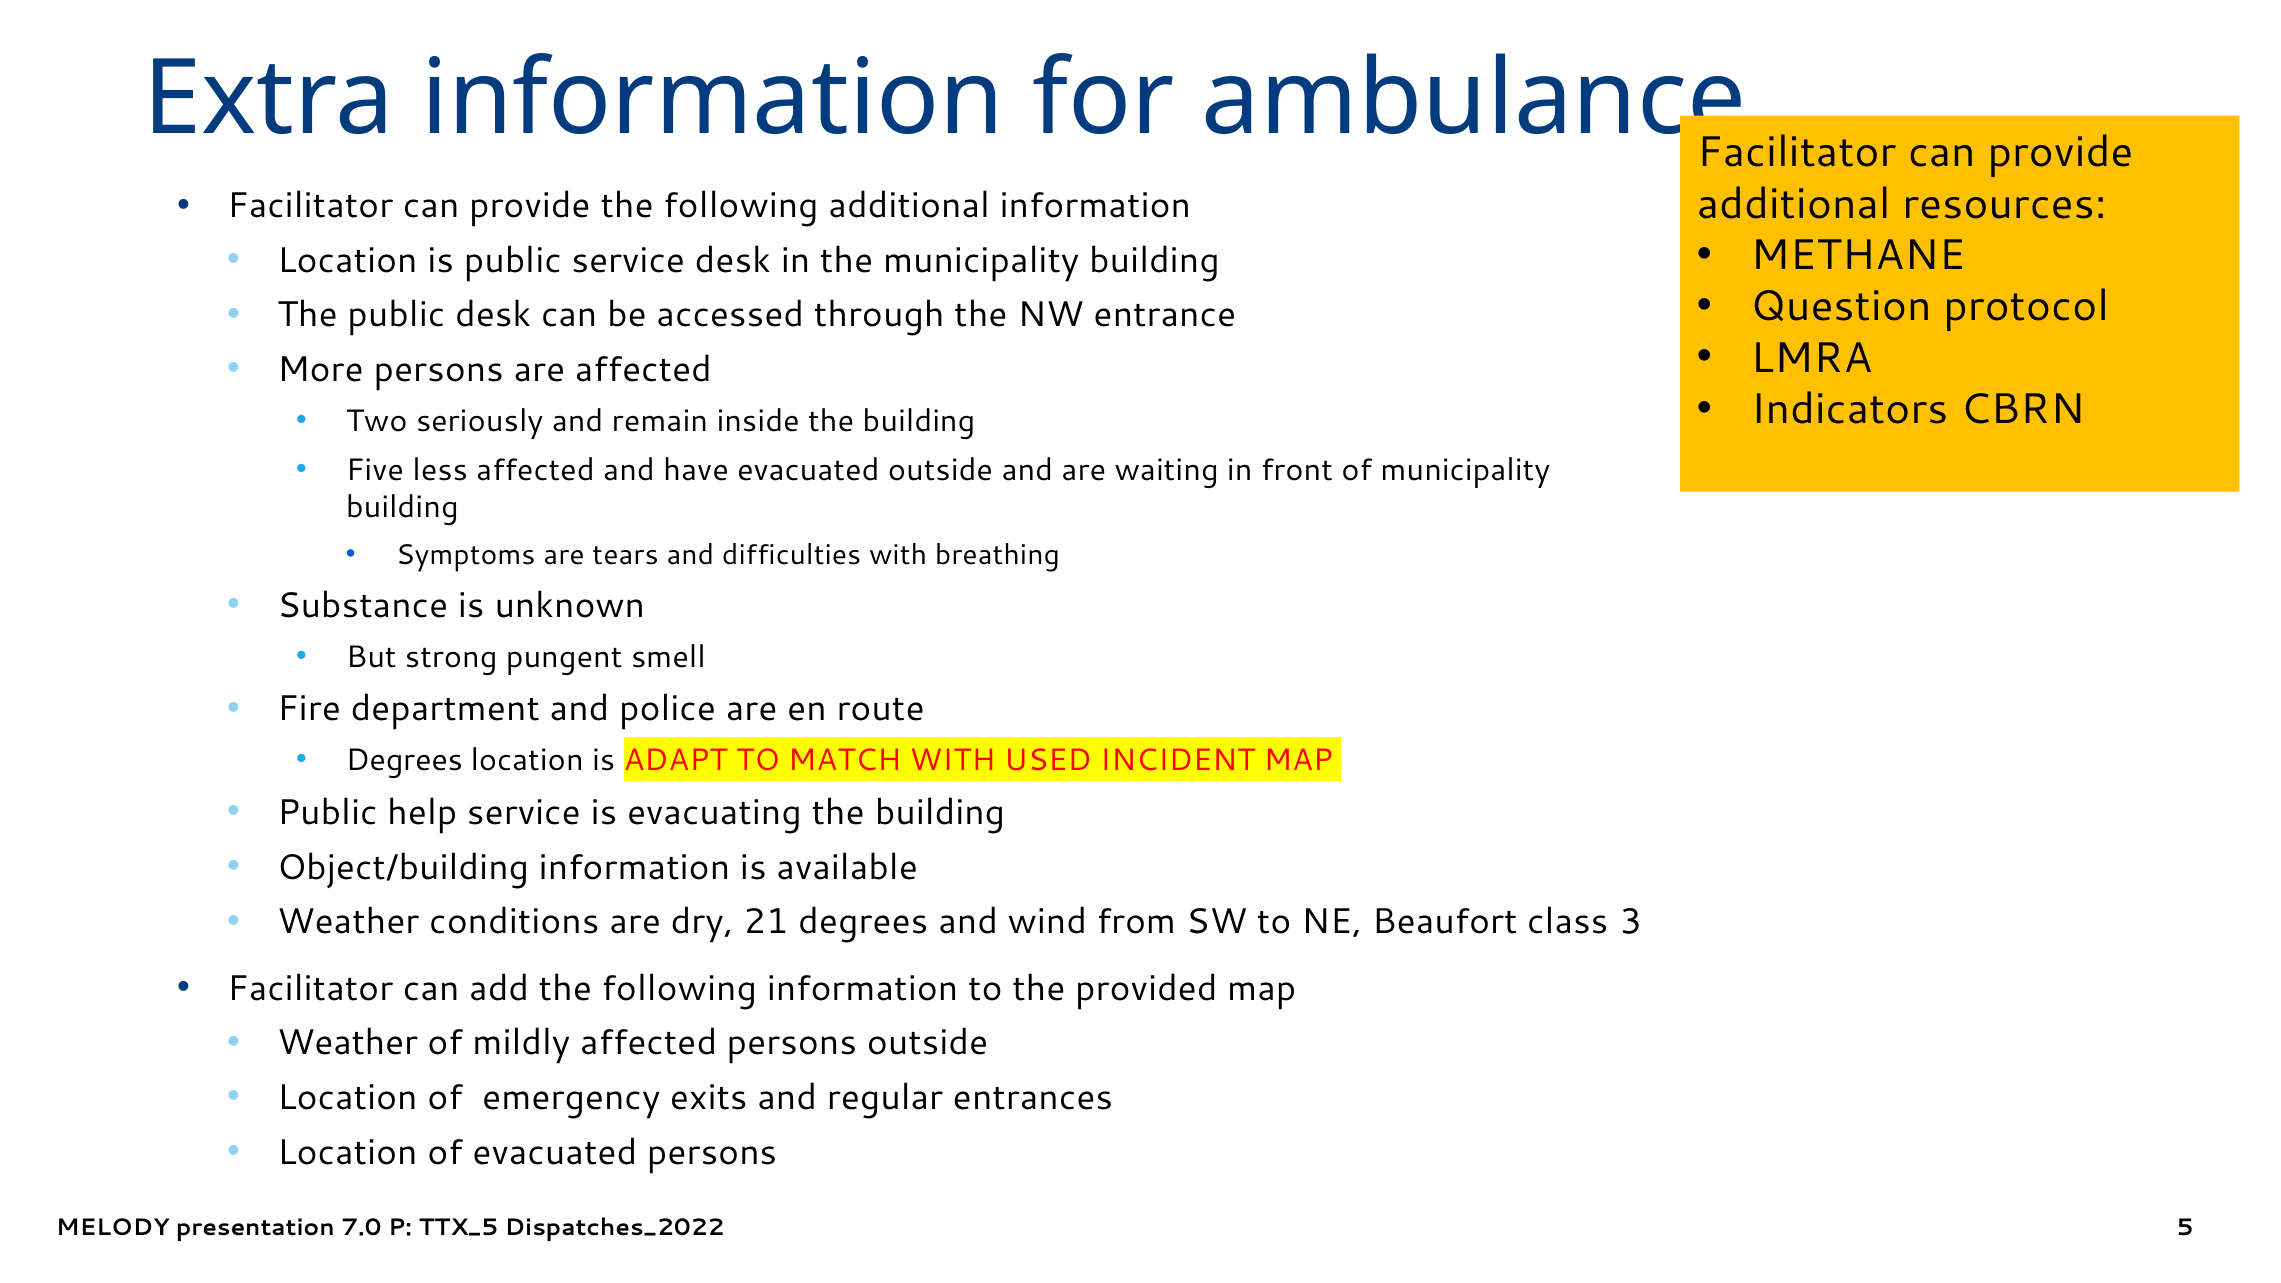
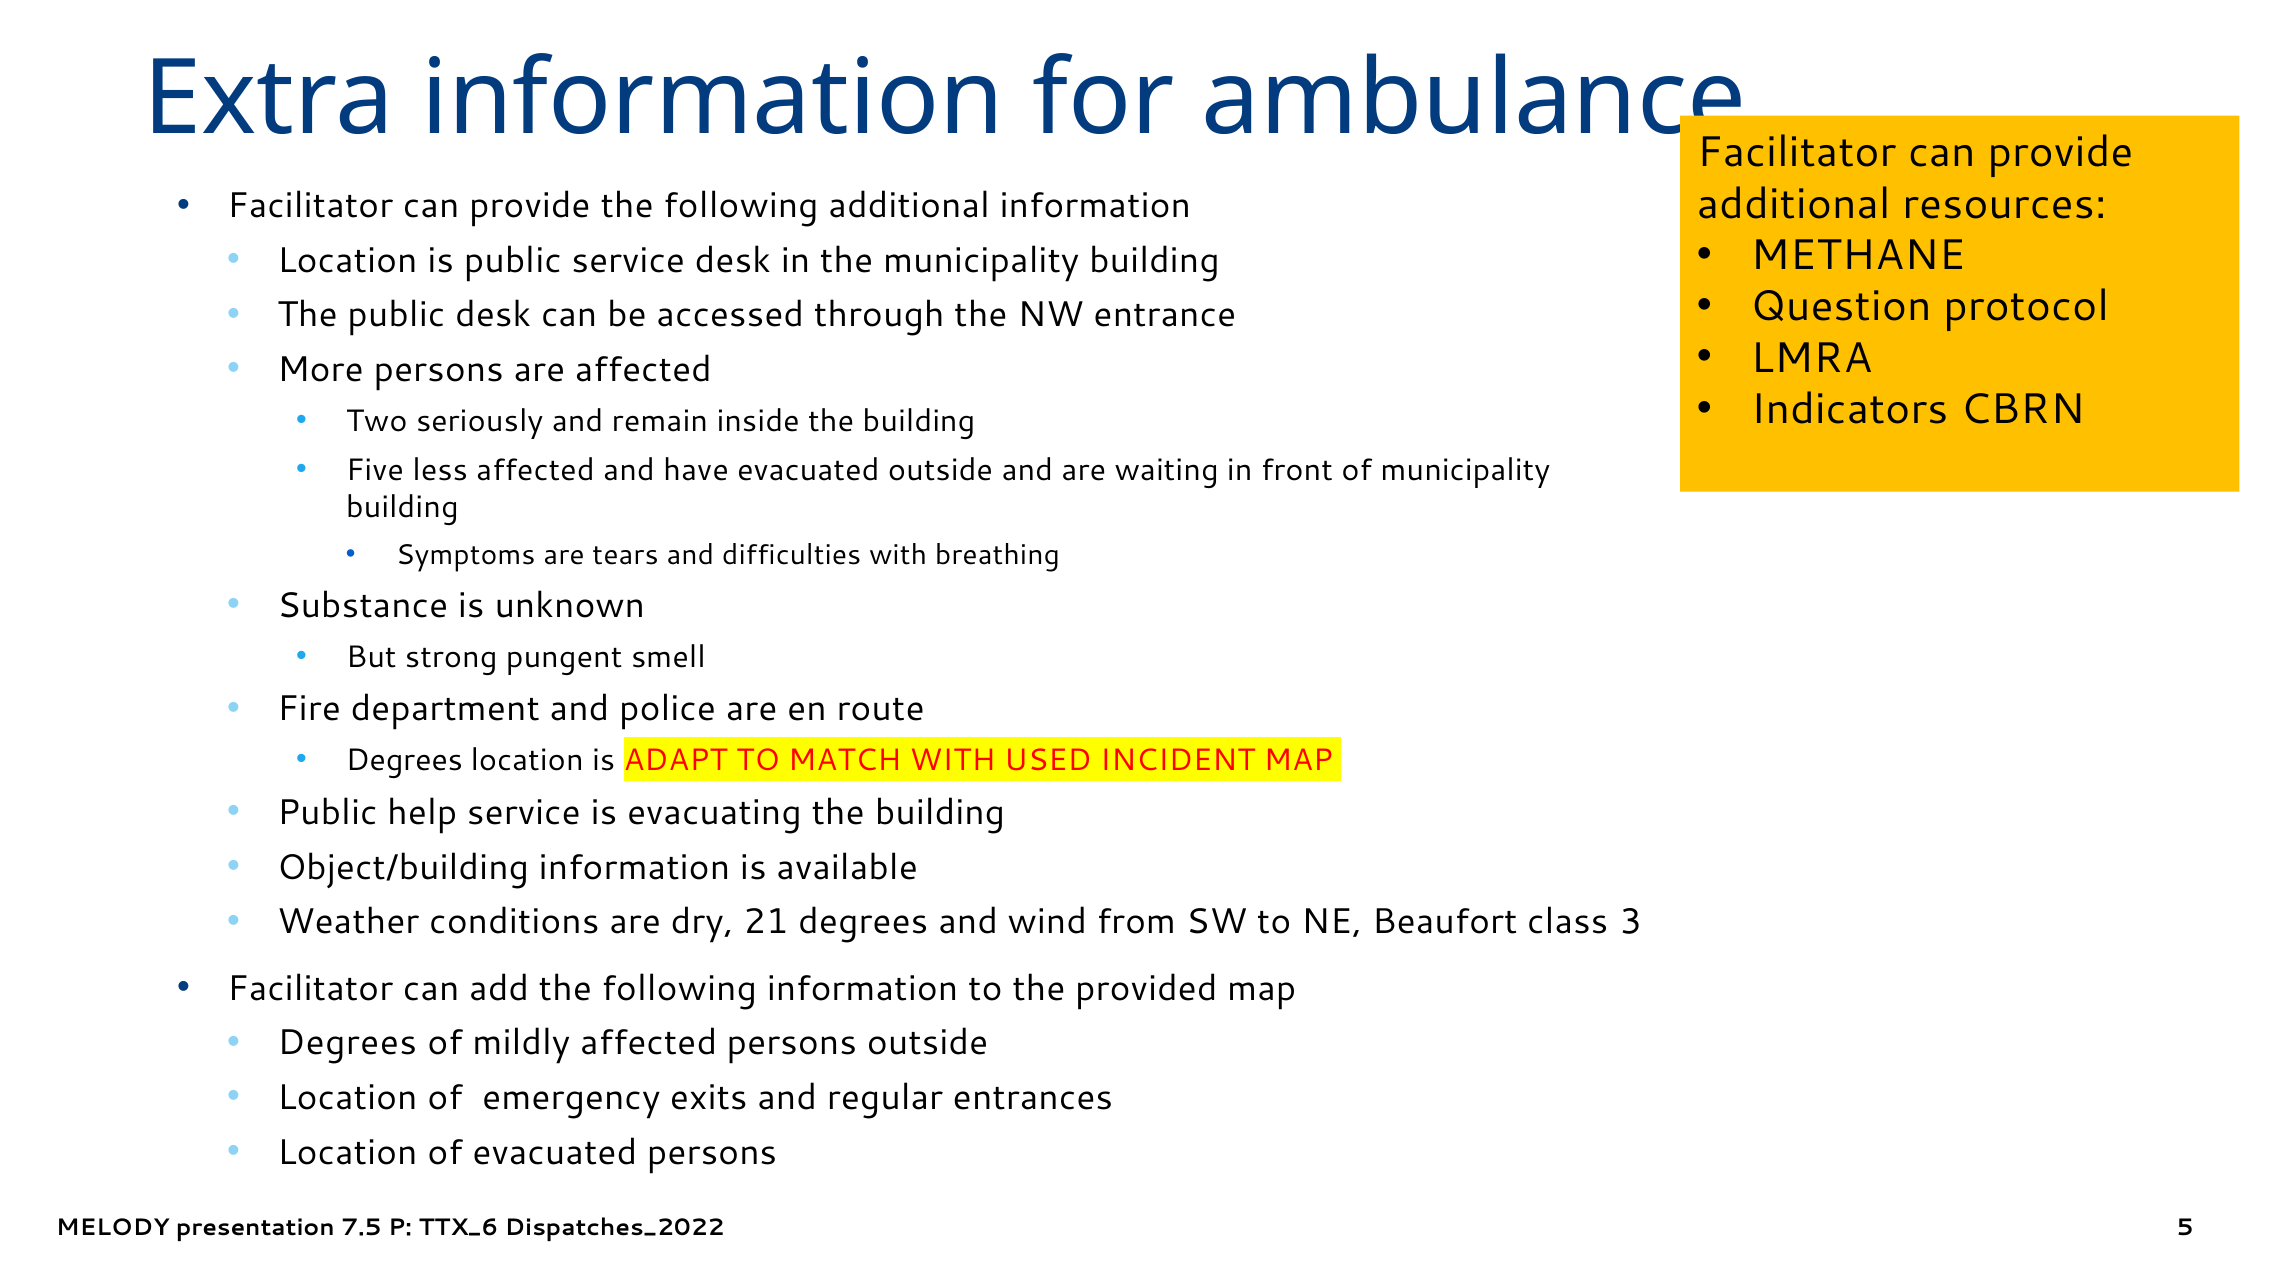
Weather at (347, 1043): Weather -> Degrees
7.0: 7.0 -> 7.5
TTX_5: TTX_5 -> TTX_6
